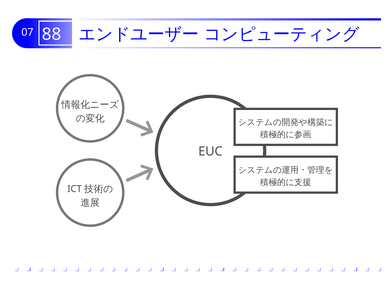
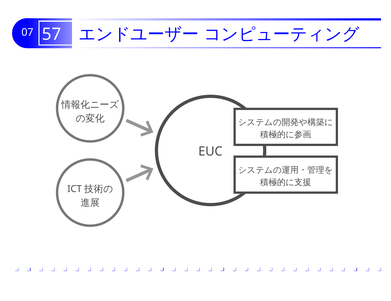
88: 88 -> 57
